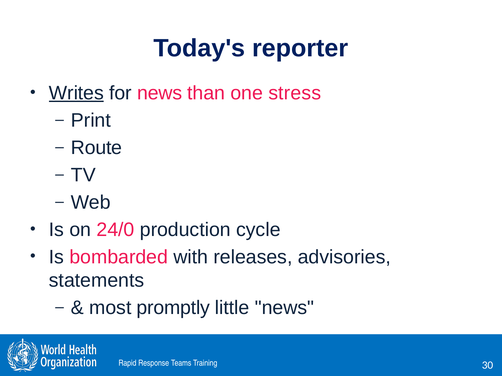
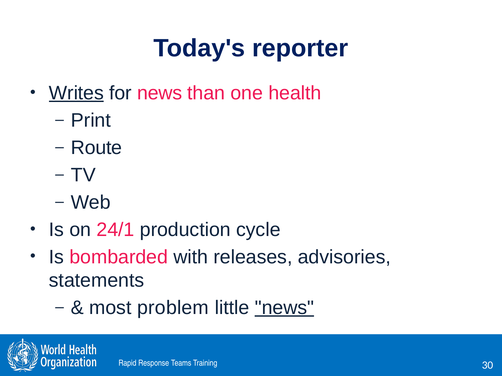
stress: stress -> health
24/0: 24/0 -> 24/1
promptly: promptly -> problem
news at (284, 308) underline: none -> present
